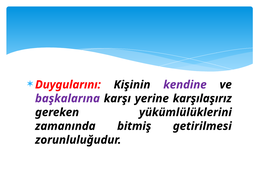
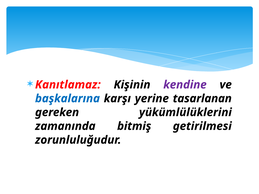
Duygularını: Duygularını -> Kanıtlamaz
başkalarına colour: purple -> blue
karşılaşırız: karşılaşırız -> tasarlanan
